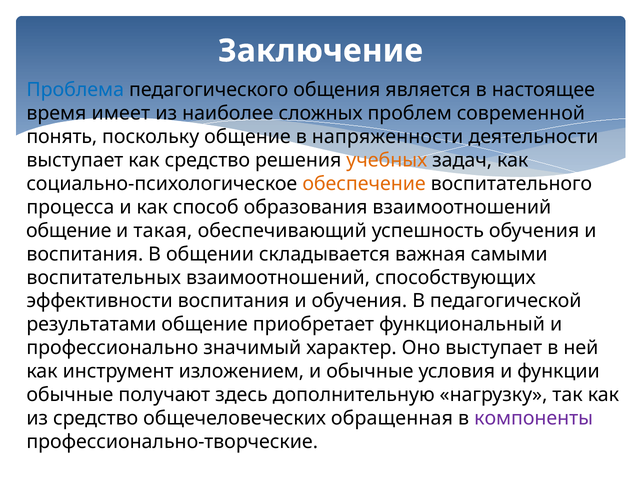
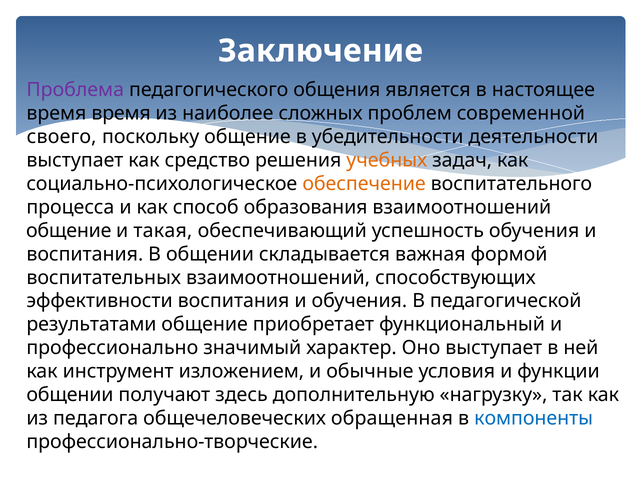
Проблема colour: blue -> purple
время имеет: имеет -> время
понять: понять -> своего
напряженности: напряженности -> убедительности
самыми: самыми -> формой
обычные at (70, 395): обычные -> общении
из средство: средство -> педагога
компоненты colour: purple -> blue
